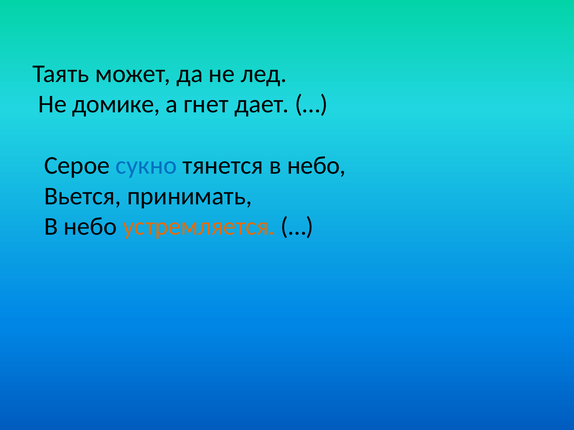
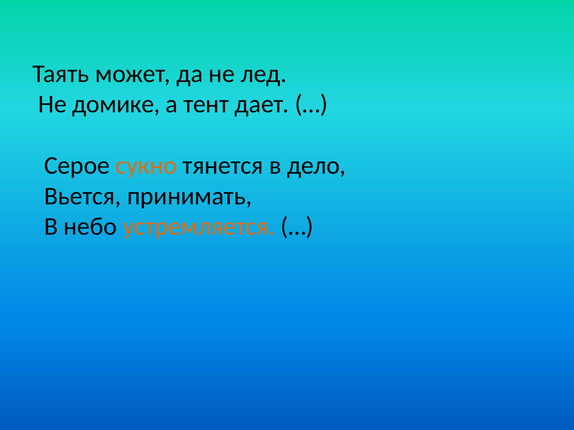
гнет: гнет -> тент
сукно colour: blue -> orange
тянется в небо: небо -> дело
